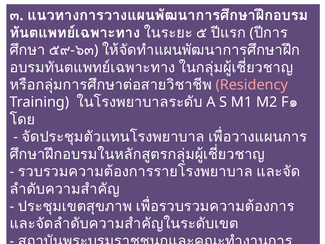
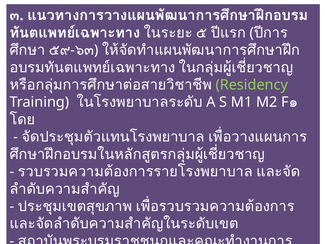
Residency colour: pink -> light green
